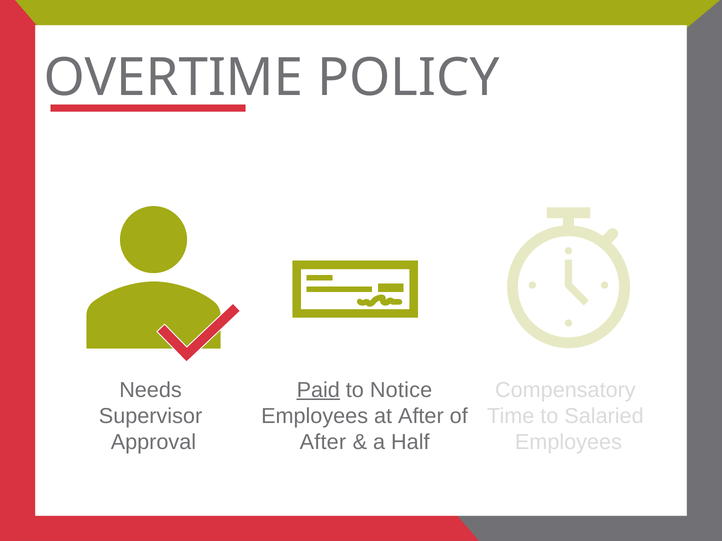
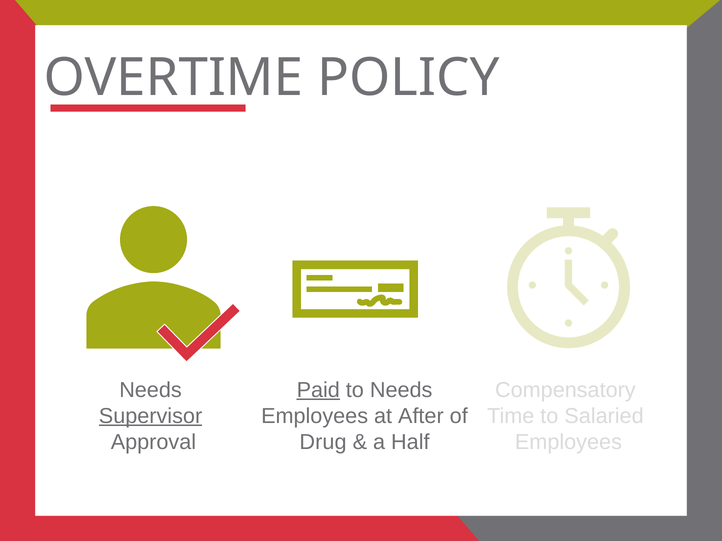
to Notice: Notice -> Needs
Supervisor underline: none -> present
After at (323, 442): After -> Drug
